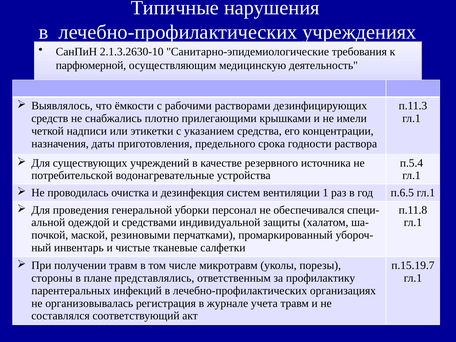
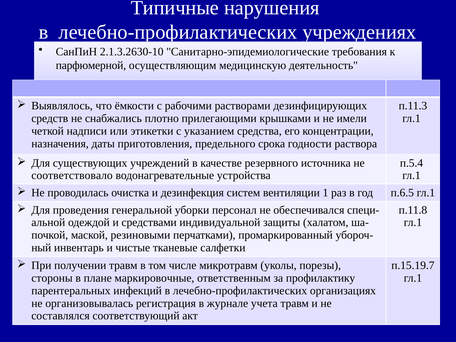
потребительской: потребительской -> соответствовало
представлялись: представлялись -> маркировочные
